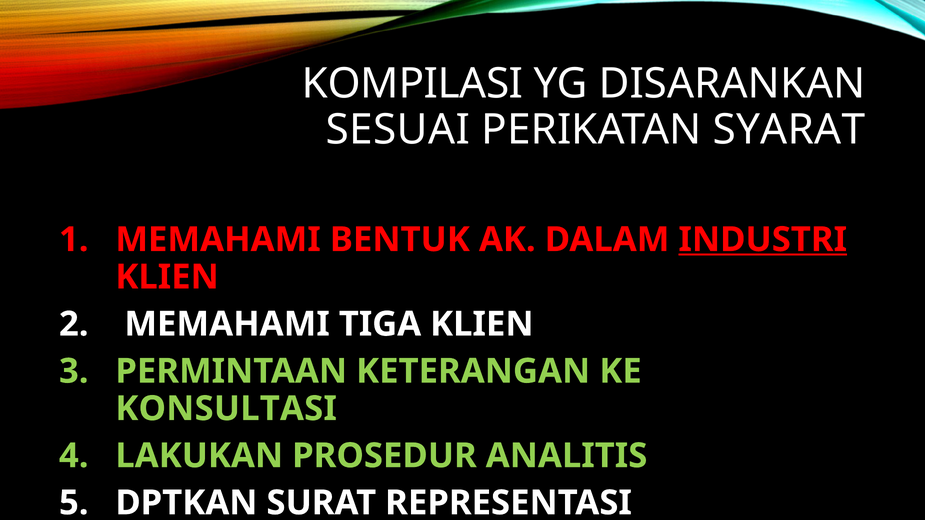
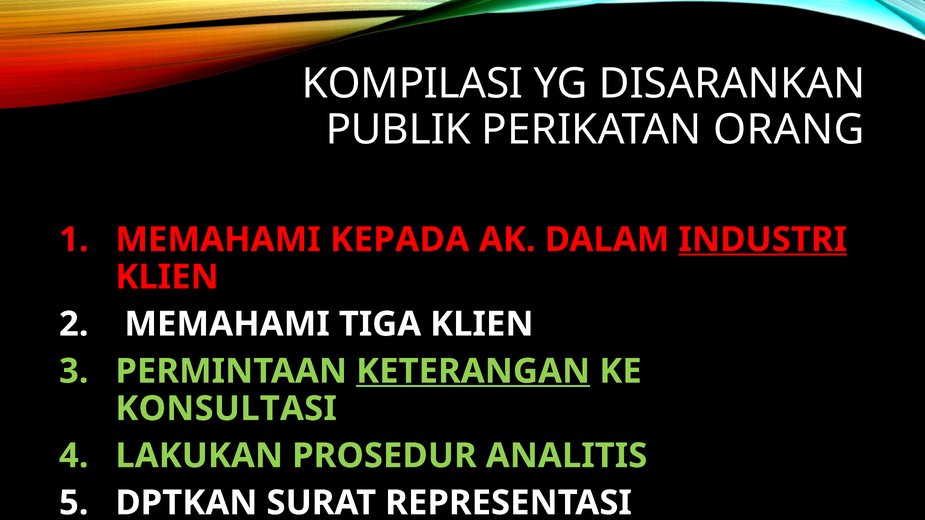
SESUAI: SESUAI -> PUBLIK
SYARAT: SYARAT -> ORANG
BENTUK: BENTUK -> KEPADA
KETERANGAN underline: none -> present
